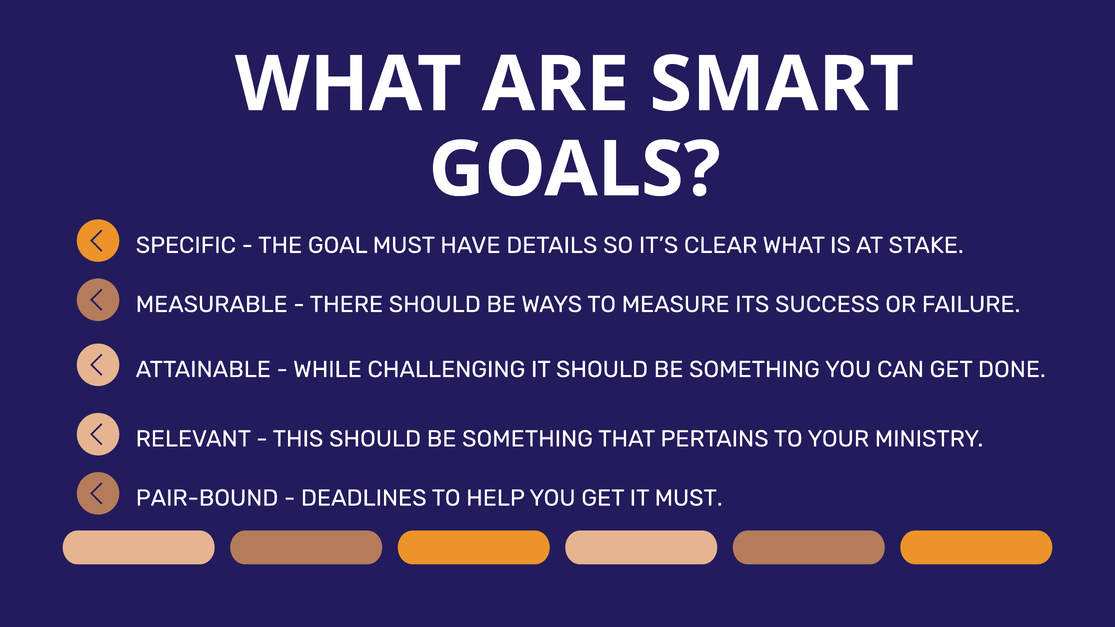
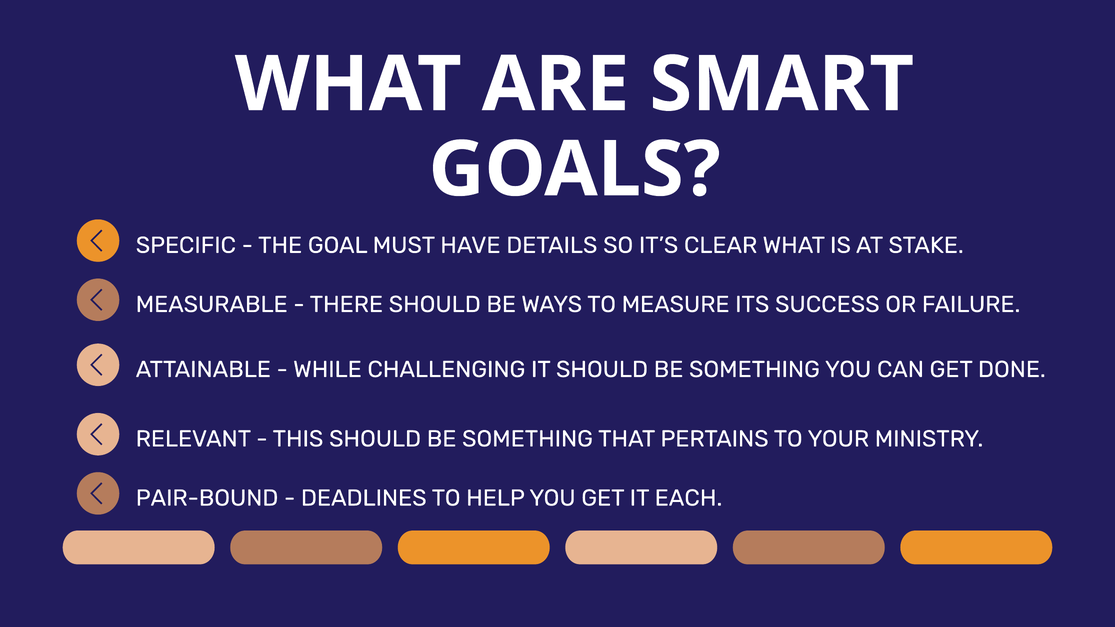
IT MUST: MUST -> EACH
